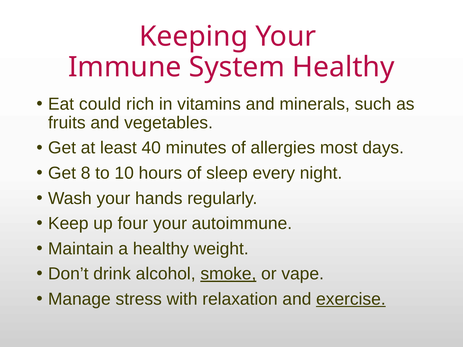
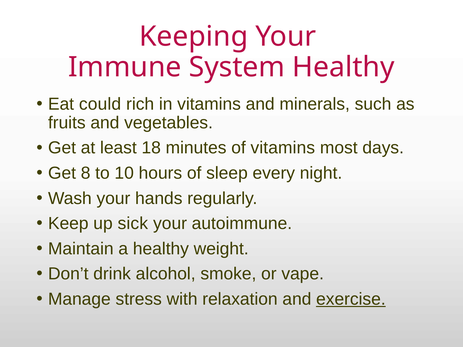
40: 40 -> 18
of allergies: allergies -> vitamins
four: four -> sick
smoke underline: present -> none
